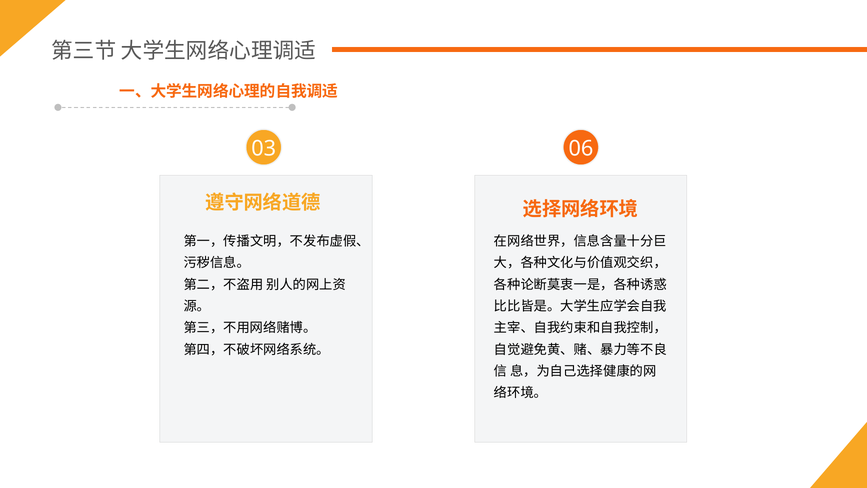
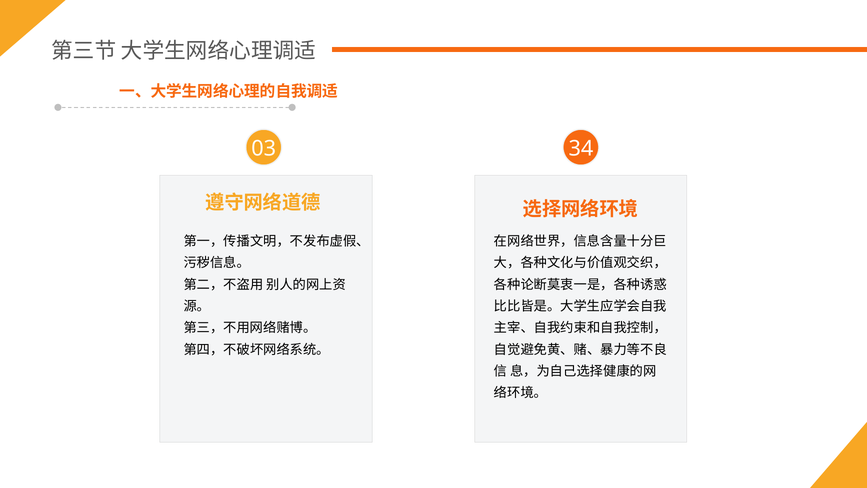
06: 06 -> 34
